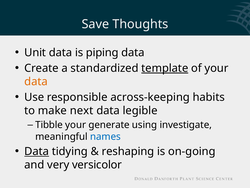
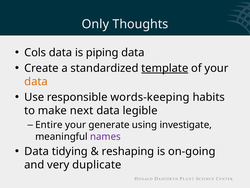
Save: Save -> Only
Unit: Unit -> Cols
across-keeping: across-keeping -> words-keeping
Tibble: Tibble -> Entire
names colour: blue -> purple
Data at (37, 151) underline: present -> none
versicolor: versicolor -> duplicate
